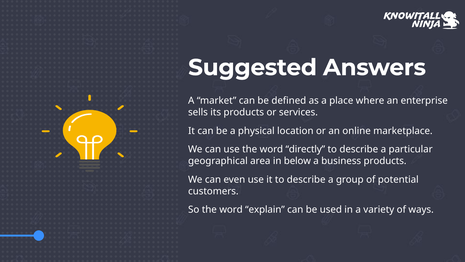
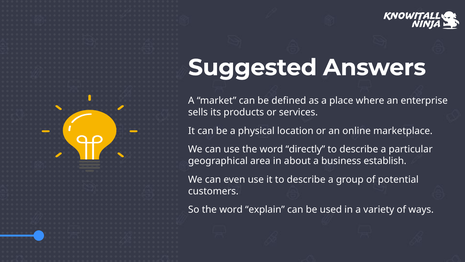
below: below -> about
business products: products -> establish
